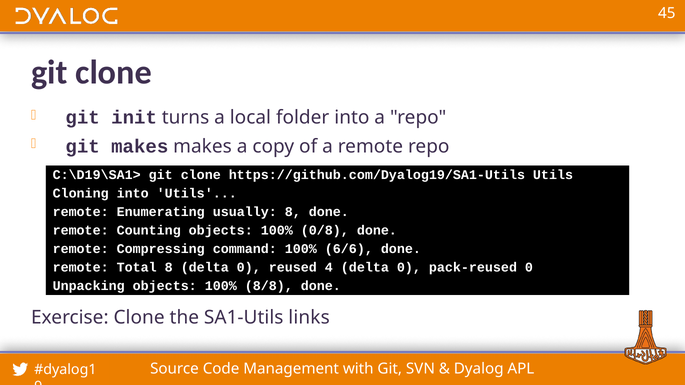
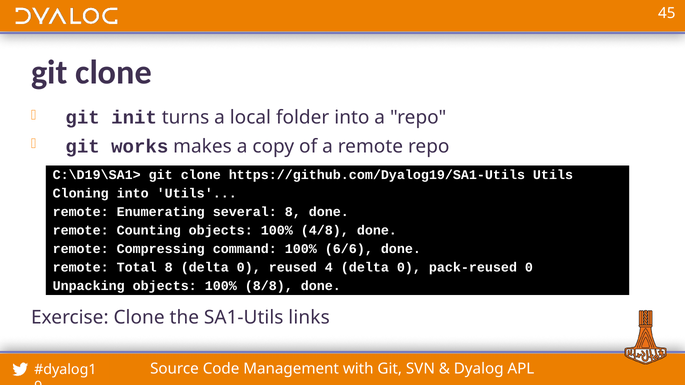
git makes: makes -> works
usually: usually -> several
0/8: 0/8 -> 4/8
